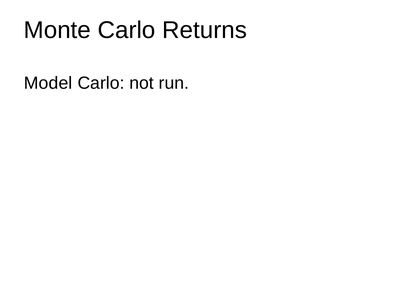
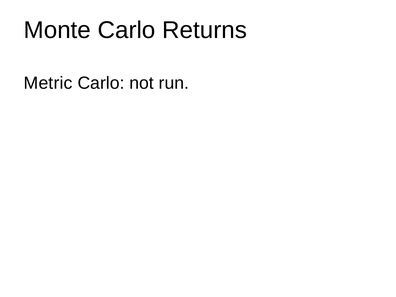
Model: Model -> Metric
